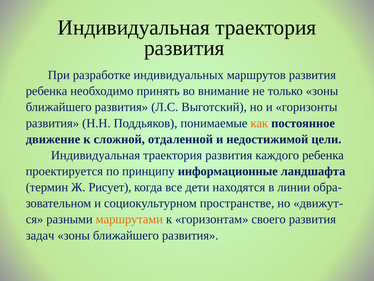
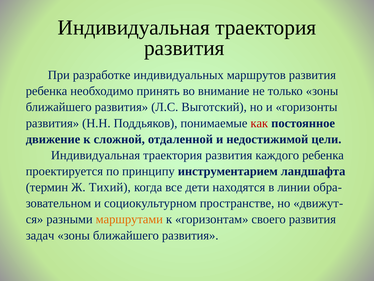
как colour: orange -> red
информационные: информационные -> инструментарием
Рисует: Рисует -> Тихий
